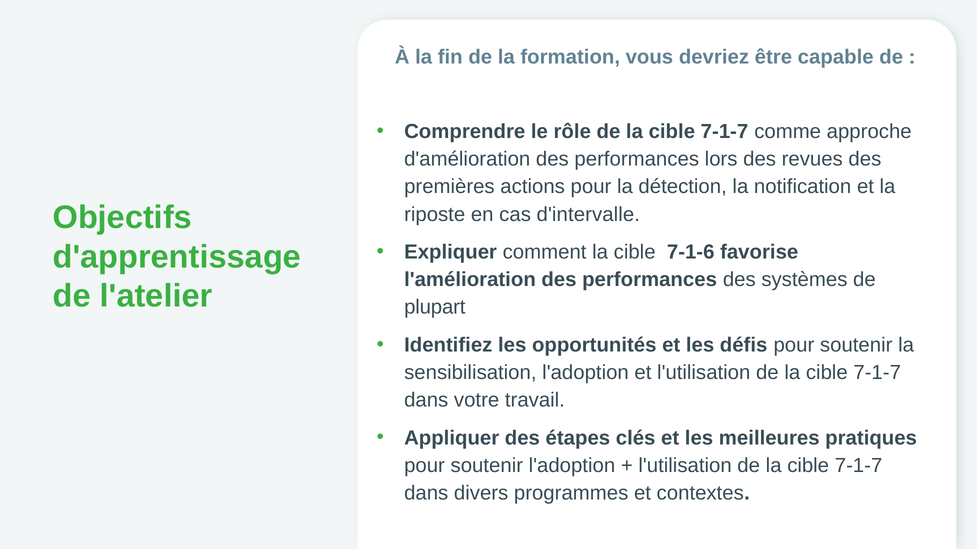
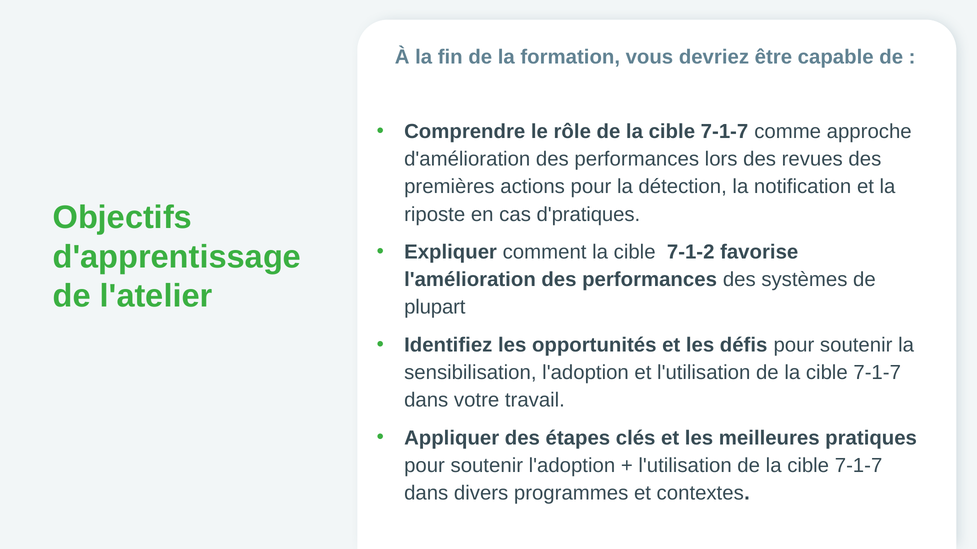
d'intervalle: d'intervalle -> d'pratiques
7-1-6: 7-1-6 -> 7-1-2
